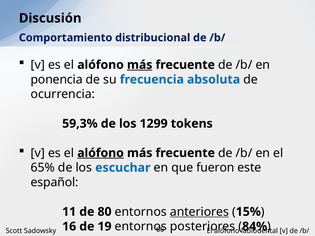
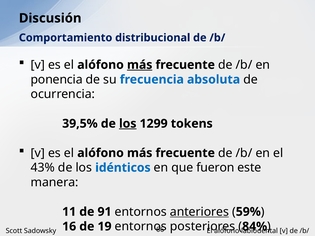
59,3%: 59,3% -> 39,5%
los at (128, 124) underline: none -> present
alófono at (101, 153) underline: present -> none
65%: 65% -> 43%
escuchar: escuchar -> idénticos
español: español -> manera
80: 80 -> 91
15%: 15% -> 59%
